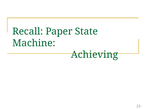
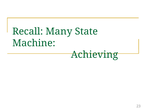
Paper: Paper -> Many
